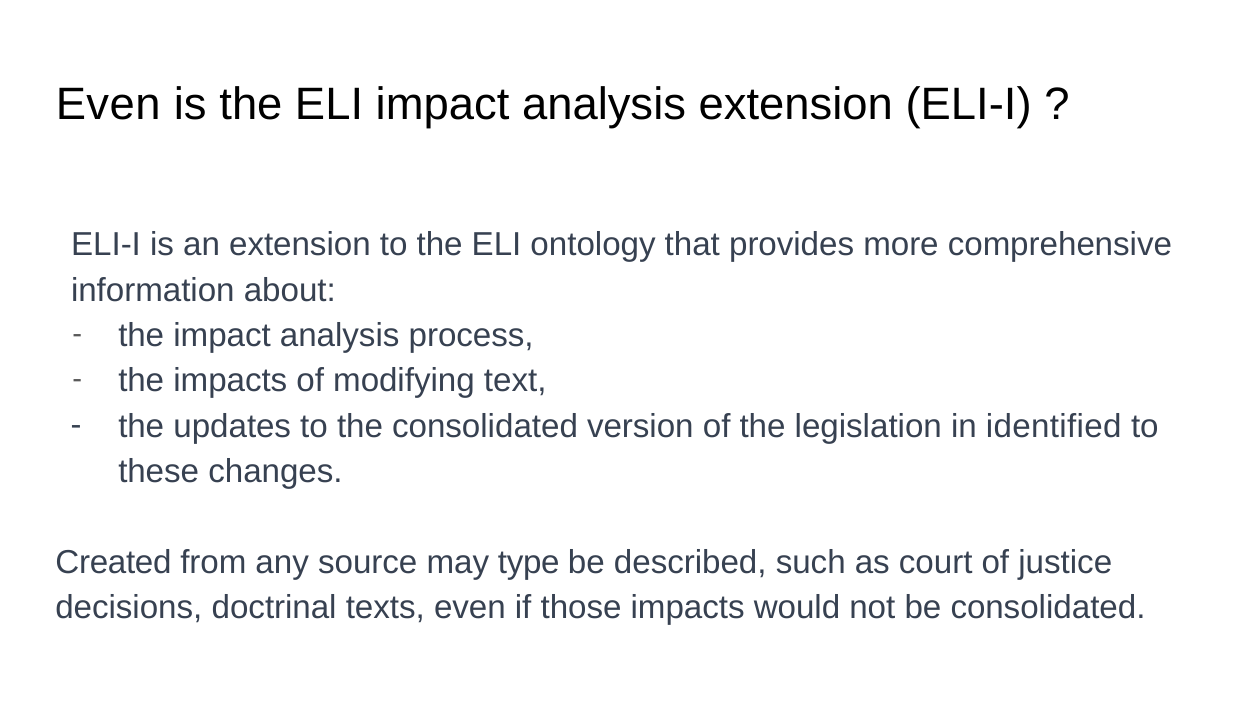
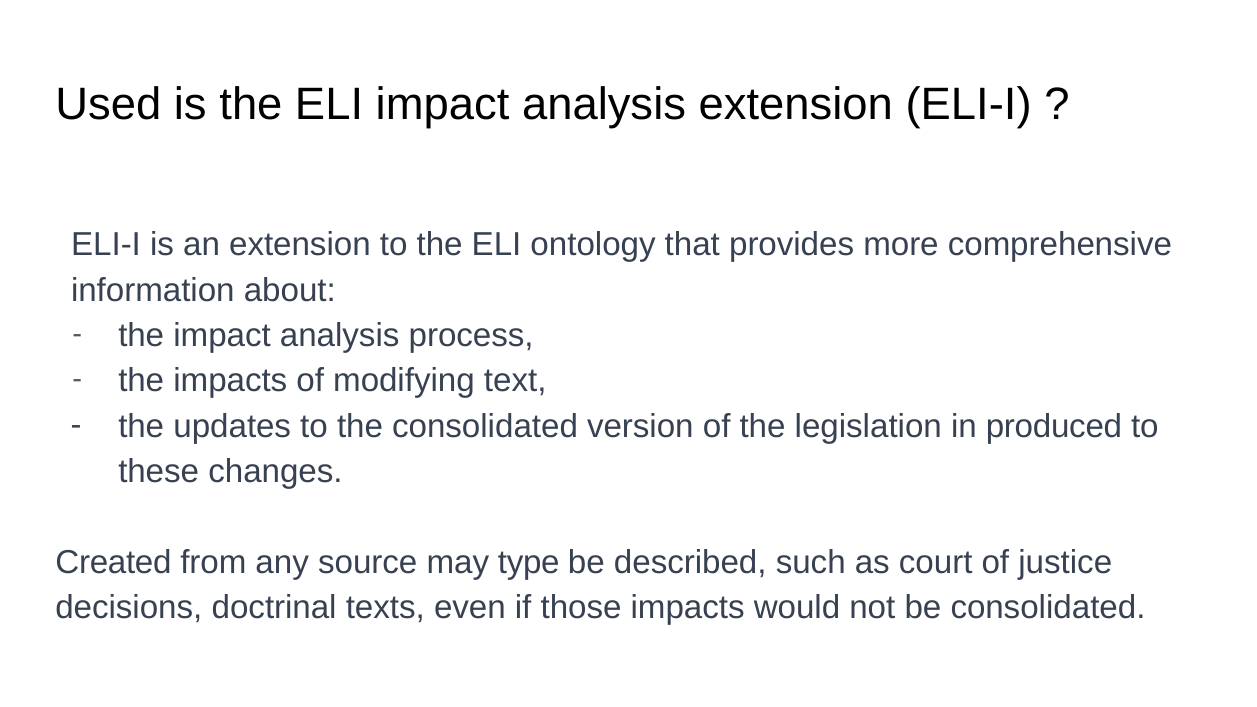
Even at (108, 104): Even -> Used
identified: identified -> produced
